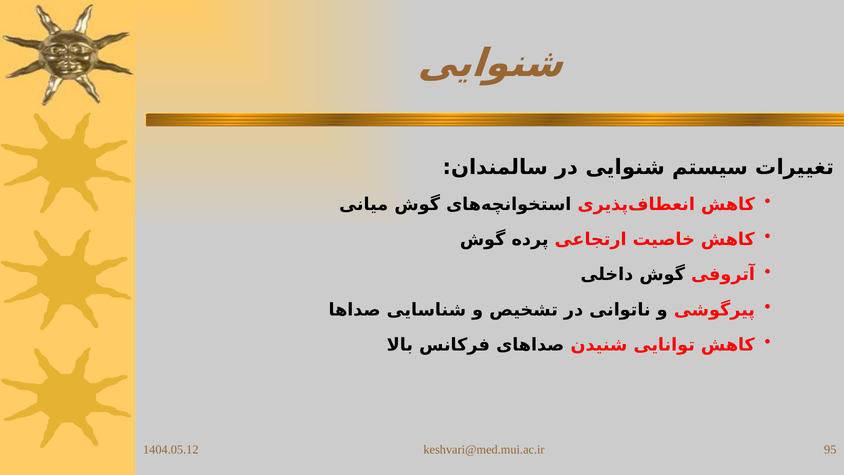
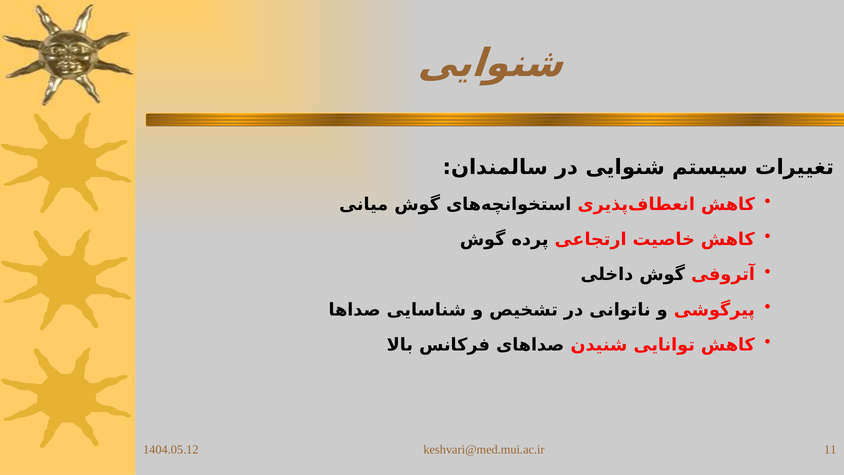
95: 95 -> 11
